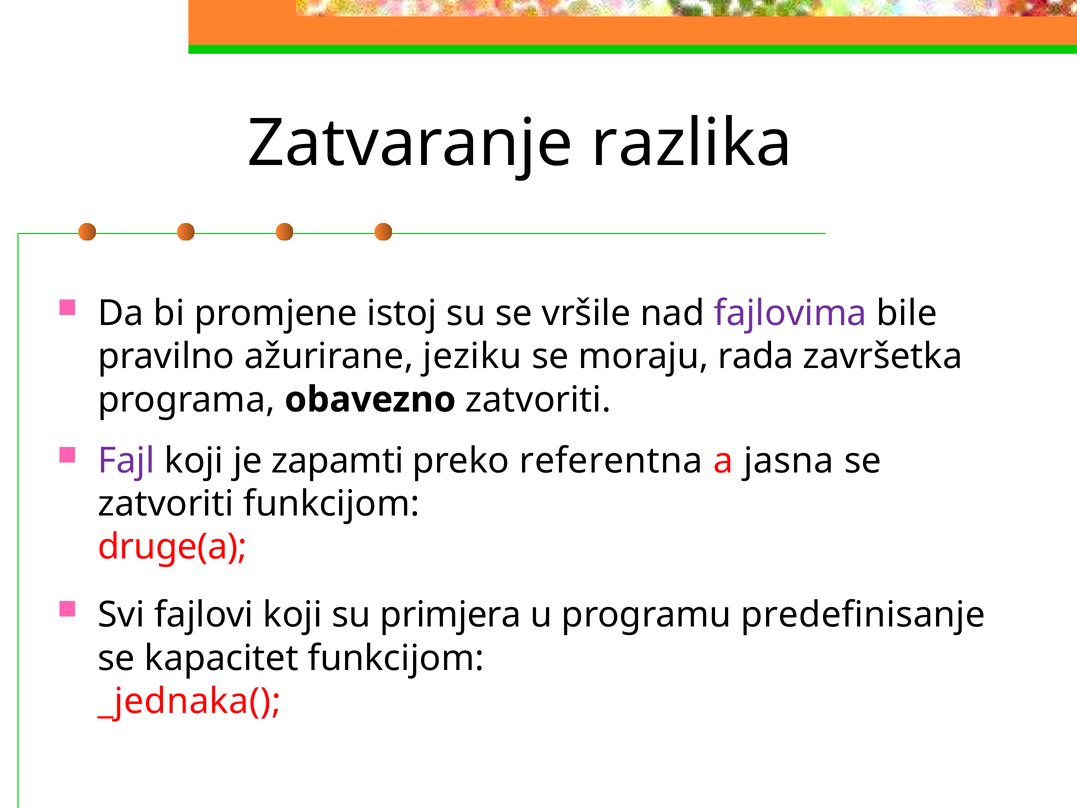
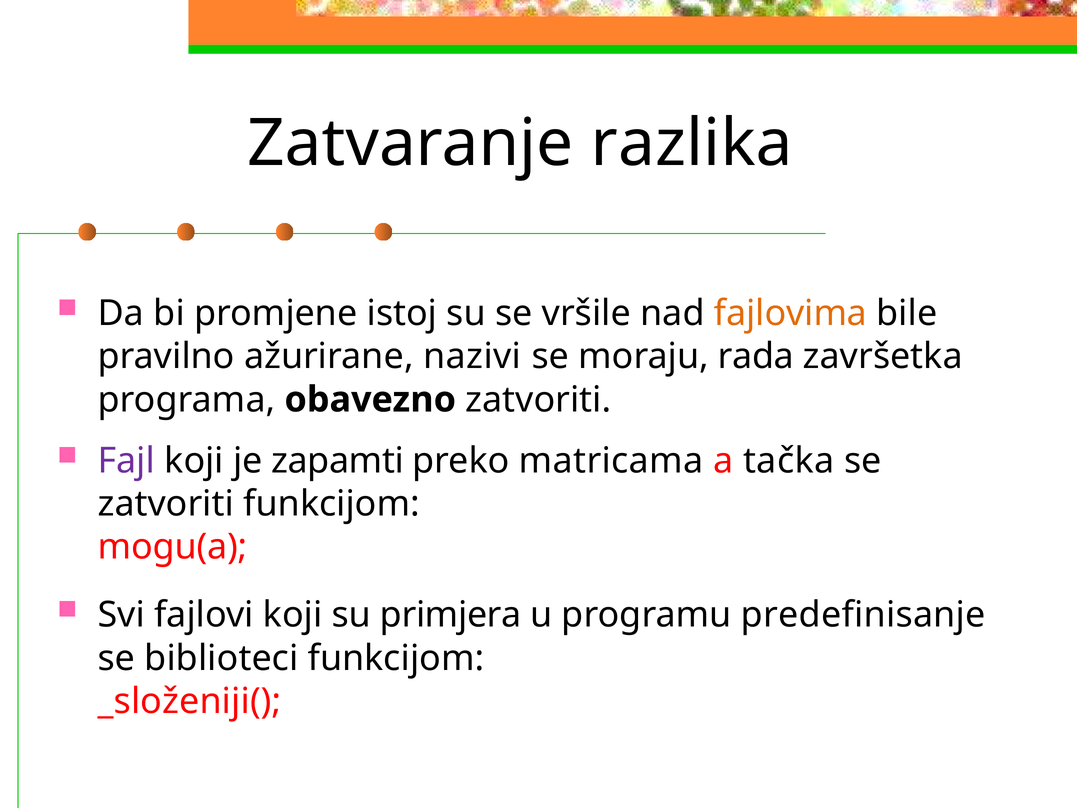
fajlovima colour: purple -> orange
jeziku: jeziku -> nazivi
referentna: referentna -> matricama
jasna: jasna -> tačka
druge(a: druge(a -> mogu(a
kapacitet: kapacitet -> biblioteci
_jednaka(: _jednaka( -> _složeniji(
